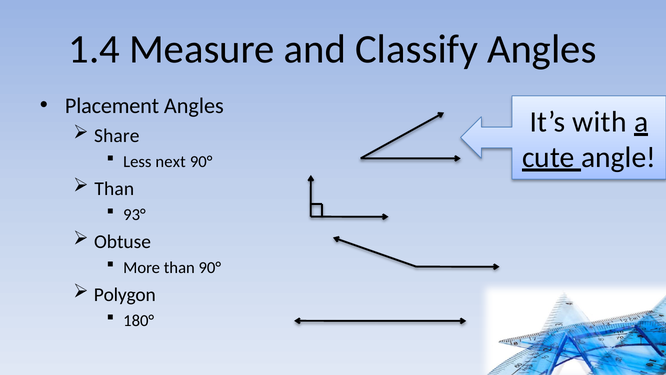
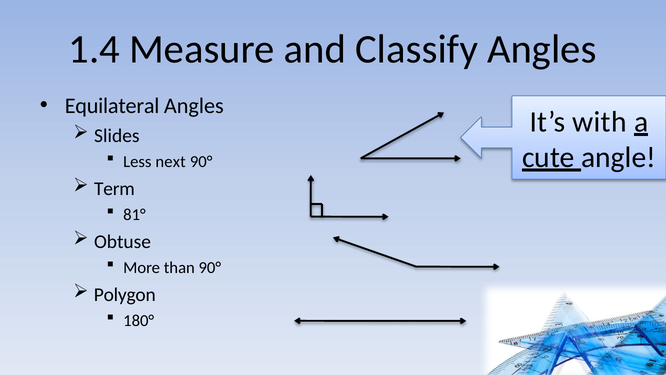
Placement: Placement -> Equilateral
Share: Share -> Slides
Than at (114, 189): Than -> Term
93°: 93° -> 81°
